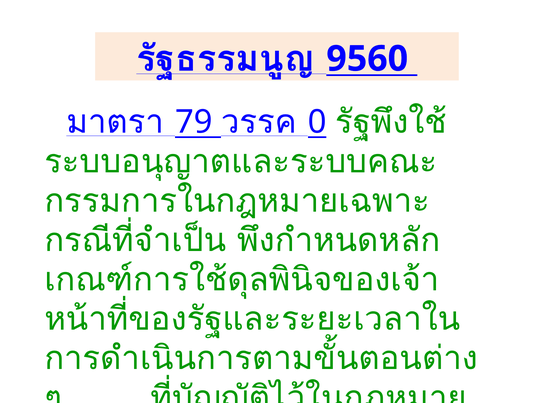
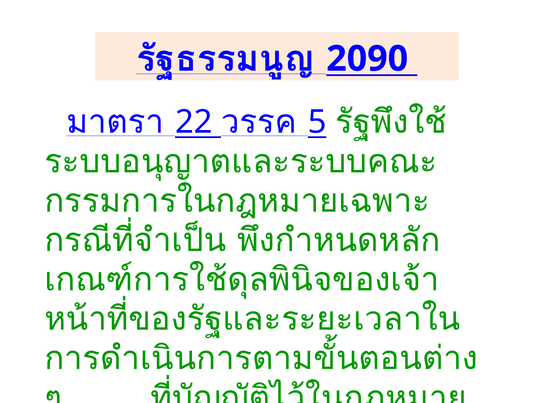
9560: 9560 -> 2090
79: 79 -> 22
0: 0 -> 5
